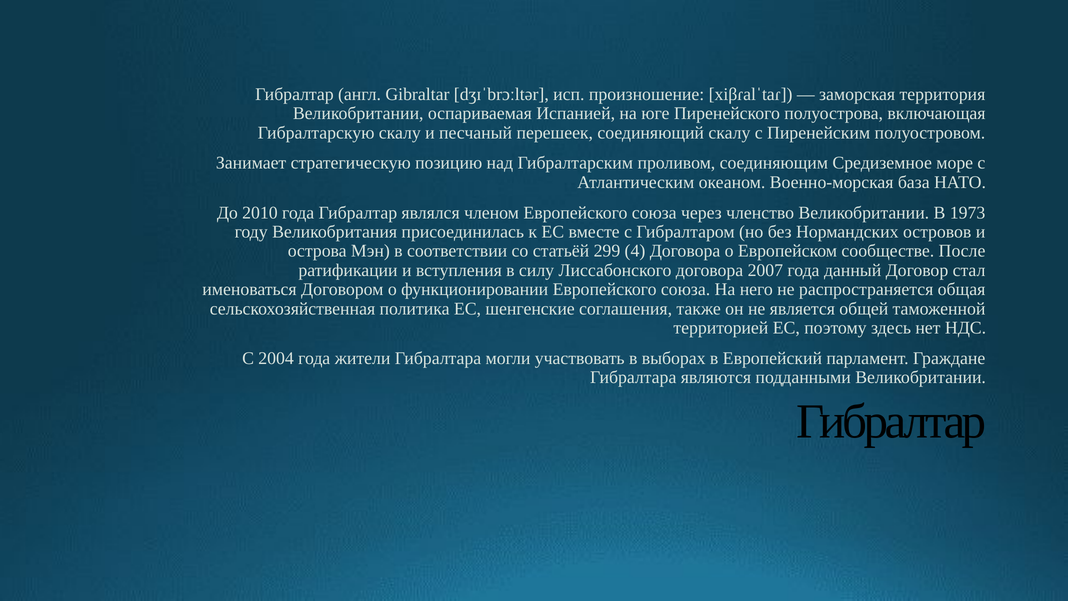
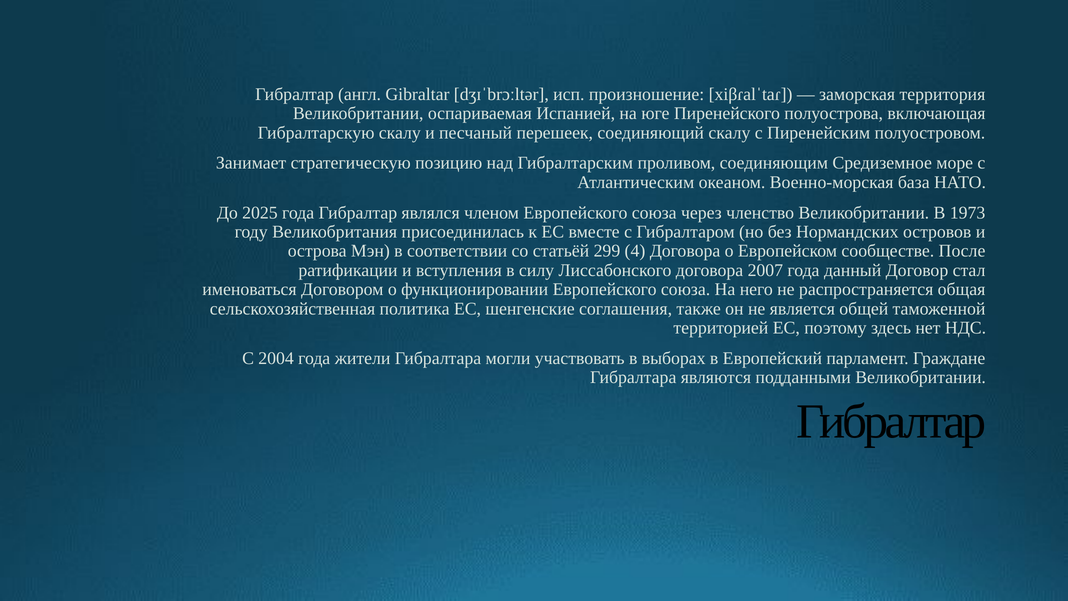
2010: 2010 -> 2025
